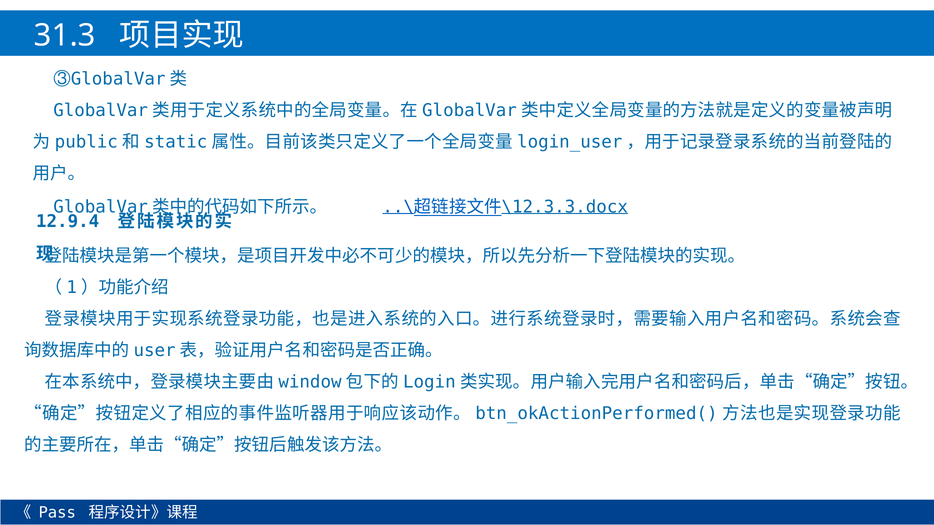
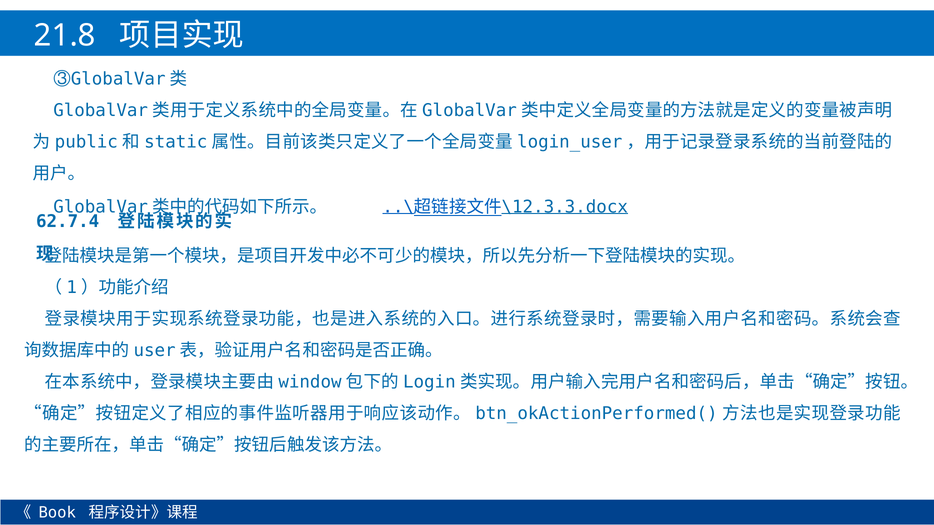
31.3: 31.3 -> 21.8
12.9.4: 12.9.4 -> 62.7.4
Pass: Pass -> Book
